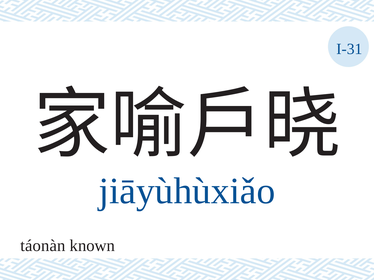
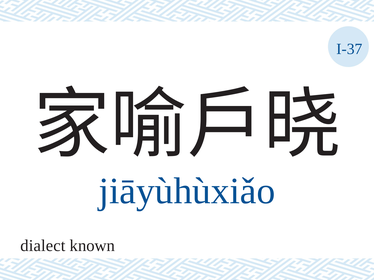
I-31: I-31 -> I-37
táonàn: táonàn -> dialect
